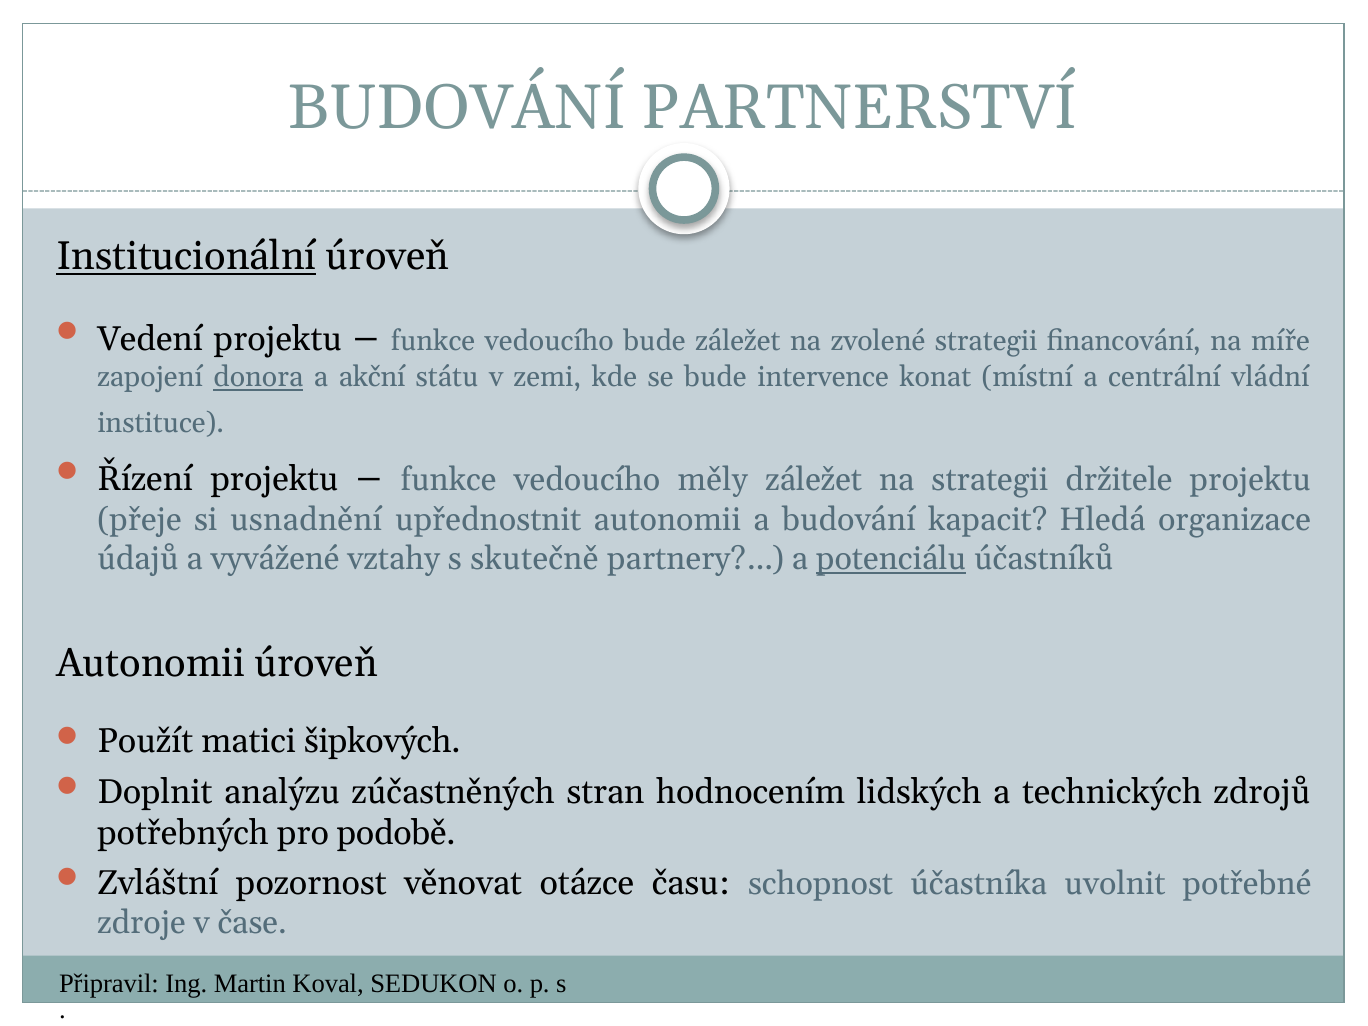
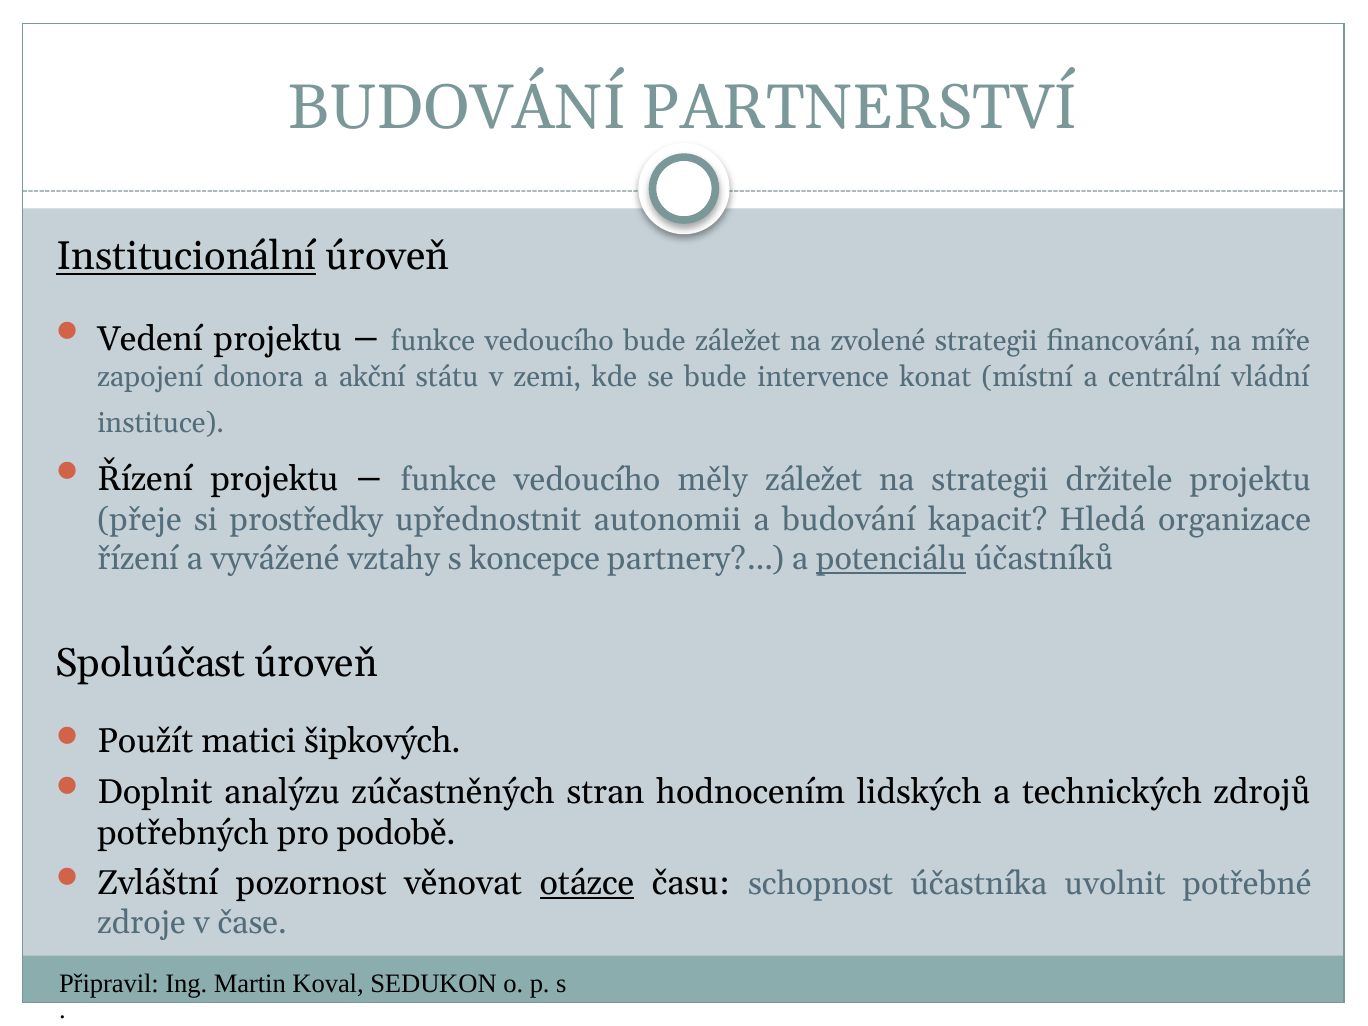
donora underline: present -> none
usnadnění: usnadnění -> prostředky
údajů at (138, 559): údajů -> řízení
skutečně: skutečně -> koncepce
Autonomii at (150, 663): Autonomii -> Spoluúčast
otázce underline: none -> present
